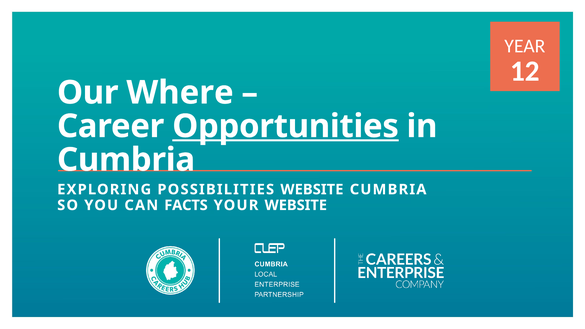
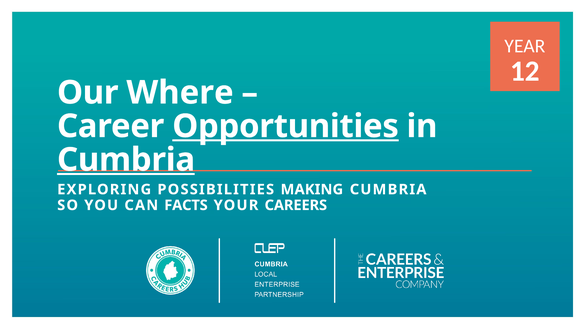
Cumbria at (126, 160) underline: none -> present
POSSIBILITIES WEBSITE: WEBSITE -> MAKING
YOUR WEBSITE: WEBSITE -> CAREERS
